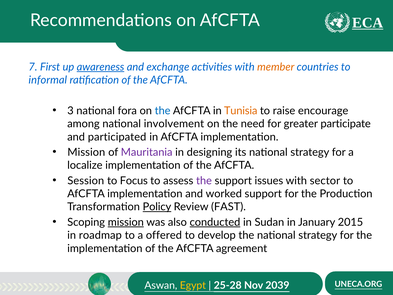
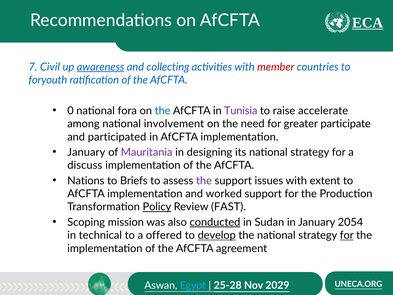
First: First -> Civil
exchange: exchange -> collecting
member colour: orange -> red
informal: informal -> foryouth
3: 3 -> 0
Tunisia colour: orange -> purple
encourage: encourage -> accelerate
Mission at (86, 152): Mission -> January
localize: localize -> discuss
Session: Session -> Nations
Focus: Focus -> Briefs
sector: sector -> extent
mission at (126, 222) underline: present -> none
2015: 2015 -> 2054
roadmap: roadmap -> technical
develop underline: none -> present
for at (347, 235) underline: none -> present
Egypt colour: yellow -> light blue
2039: 2039 -> 2029
